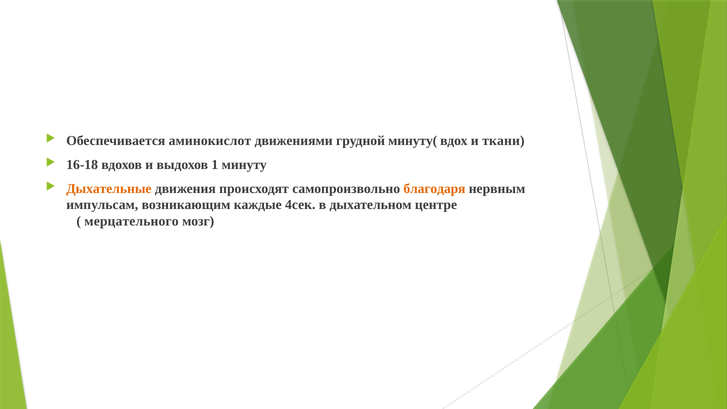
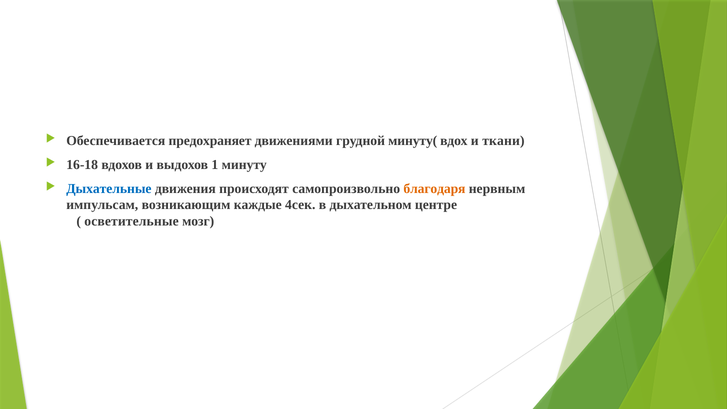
аминокислот: аминокислот -> предохраняет
Дыхательные colour: orange -> blue
мерцательного: мерцательного -> осветительные
